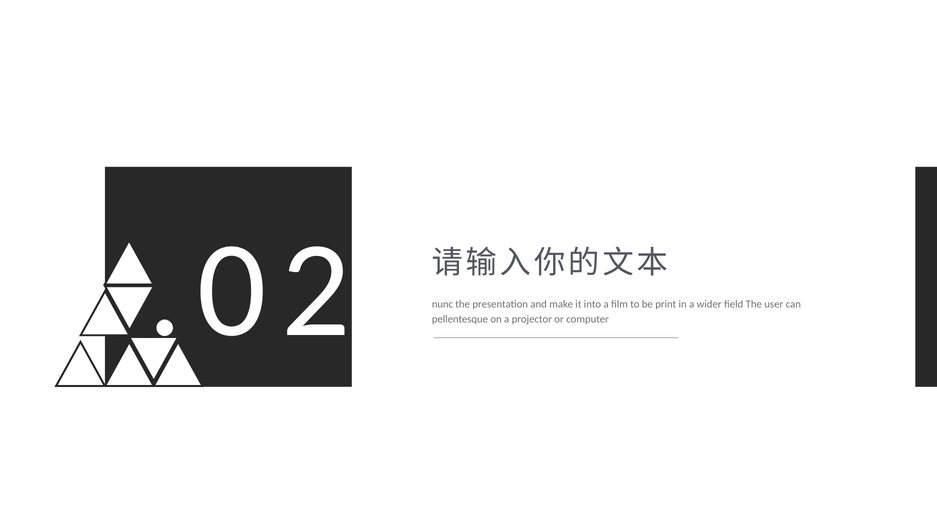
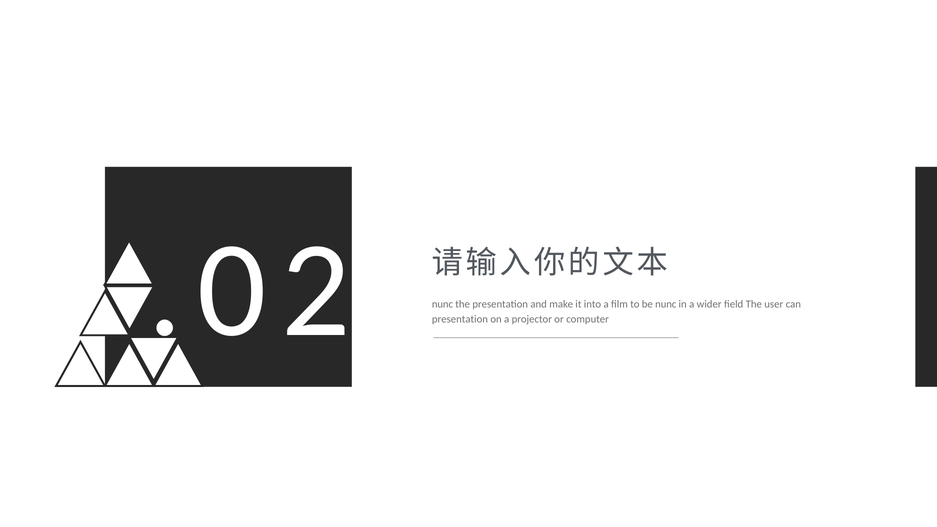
be print: print -> nunc
pellentesque at (460, 319): pellentesque -> presentation
